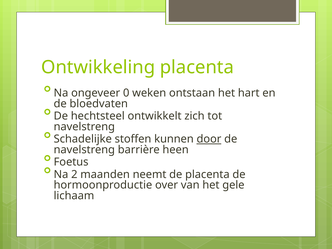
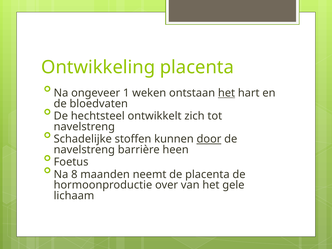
0: 0 -> 1
het at (227, 93) underline: none -> present
2: 2 -> 8
